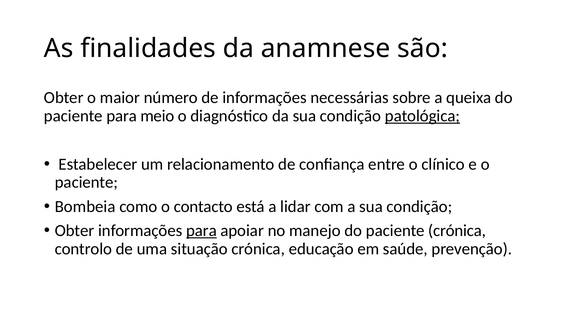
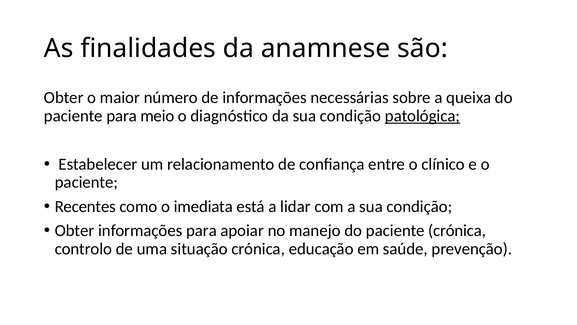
Bombeia: Bombeia -> Recentes
contacto: contacto -> imediata
para at (201, 230) underline: present -> none
